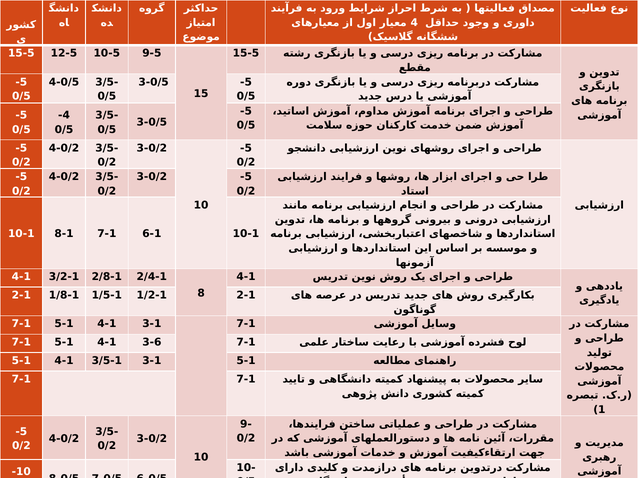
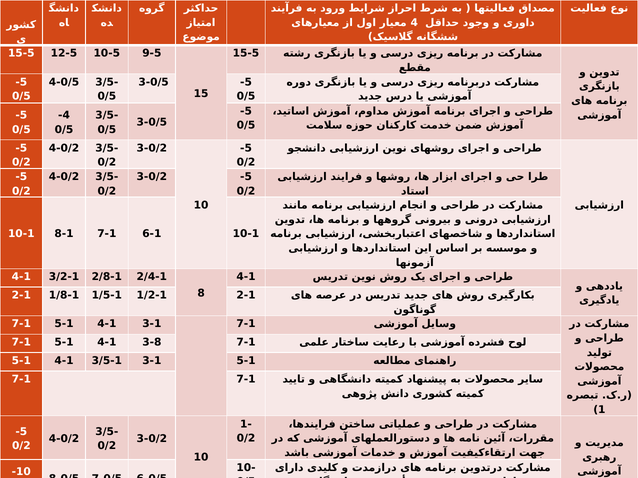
3-6: 3-6 -> 3-8
9-: 9- -> 1-
